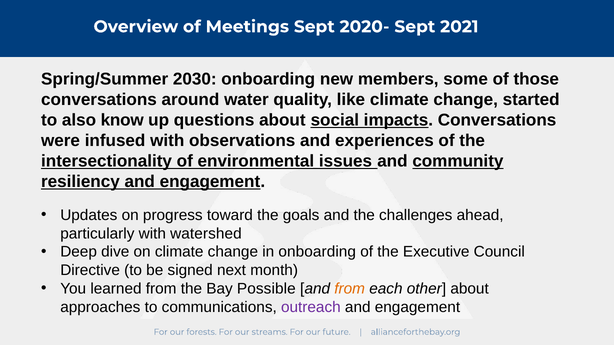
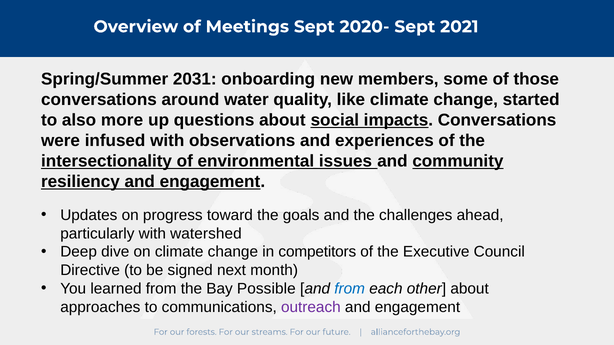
2030: 2030 -> 2031
know: know -> more
in onboarding: onboarding -> competitors
from at (350, 289) colour: orange -> blue
